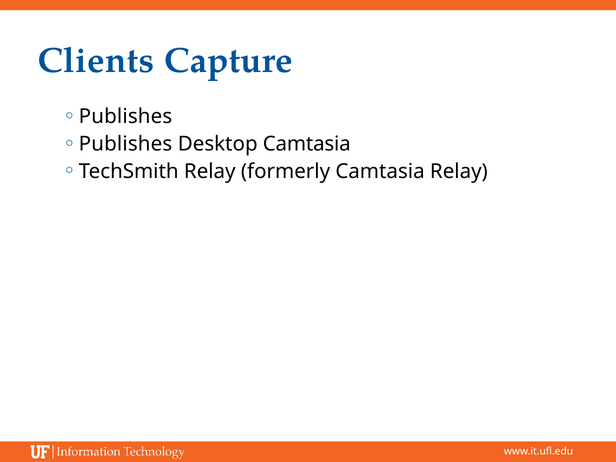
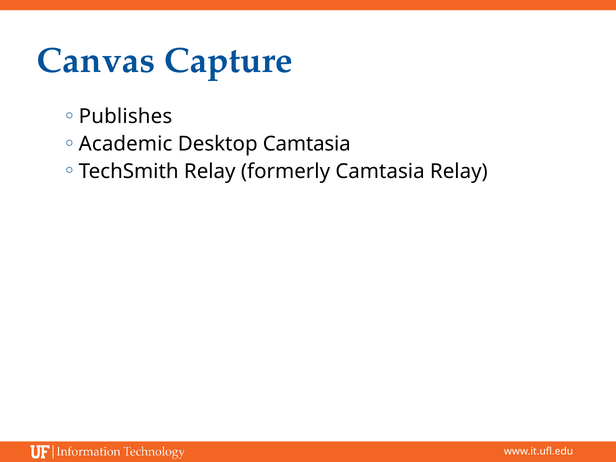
Clients: Clients -> Canvas
Publishes at (126, 144): Publishes -> Academic
